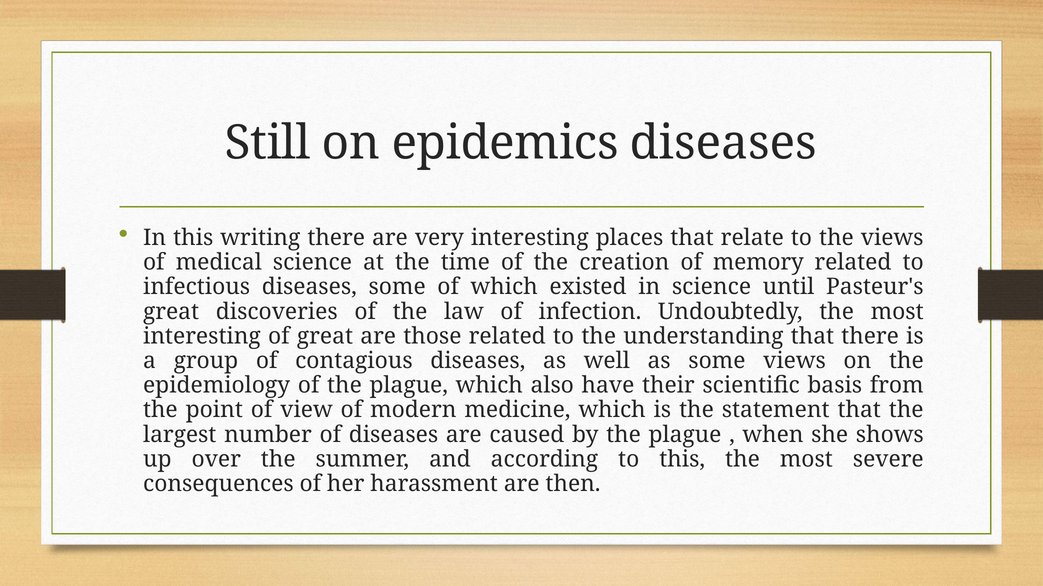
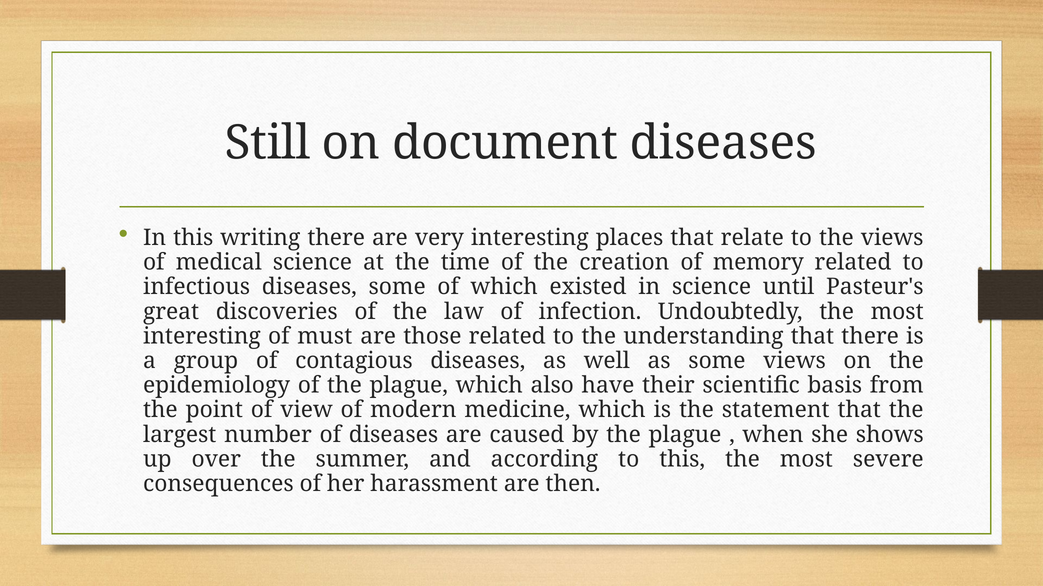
epidemics: epidemics -> document
of great: great -> must
